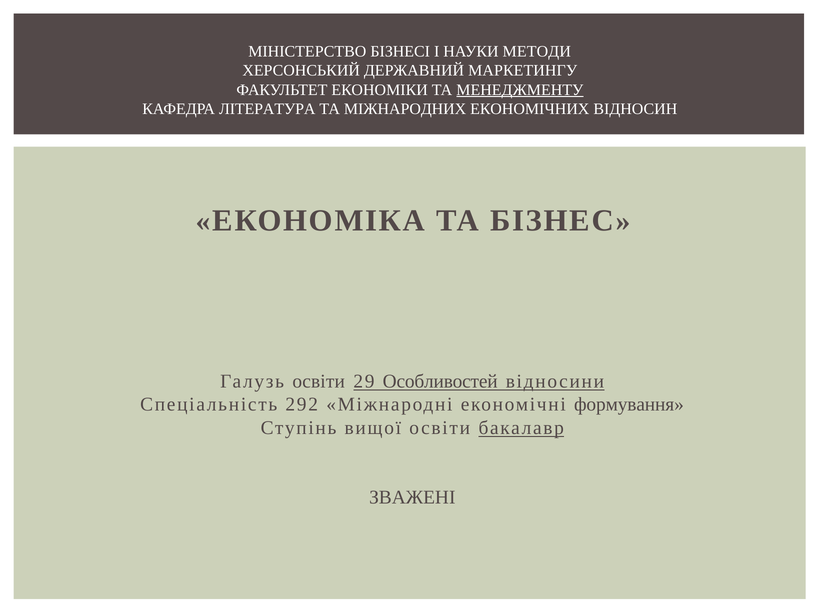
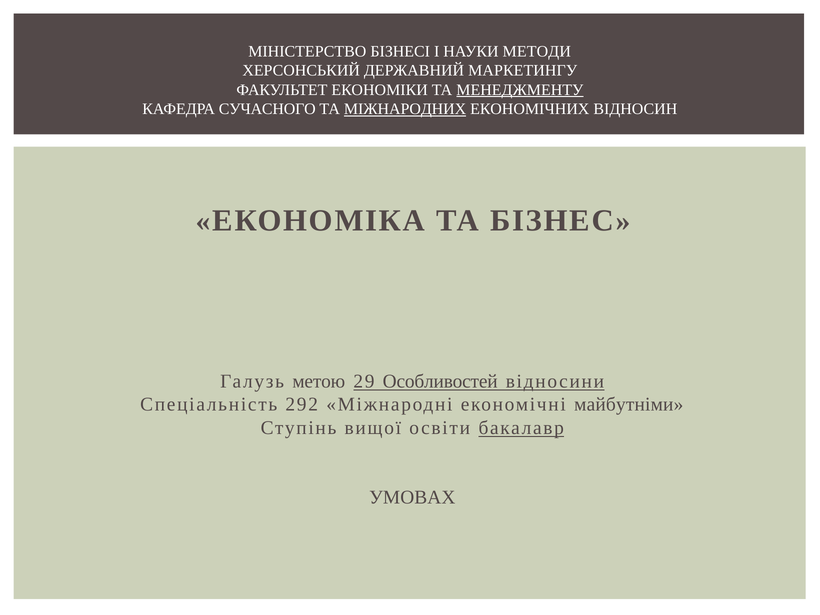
ЛІТЕРАТУРА: ЛІТЕРАТУРА -> СУЧАСНОГО
МІЖНАРОДНИХ underline: none -> present
Галузь освіти: освіти -> метою
формування: формування -> майбутніми
ЗВАЖЕНІ: ЗВАЖЕНІ -> УМОВАХ
